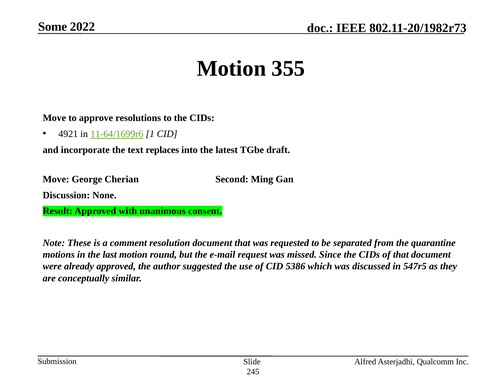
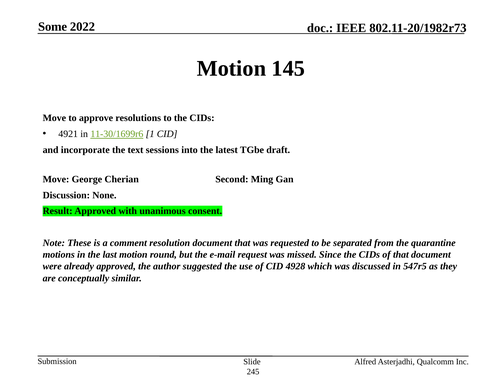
355: 355 -> 145
11-64/1699r6: 11-64/1699r6 -> 11-30/1699r6
replaces: replaces -> sessions
5386: 5386 -> 4928
